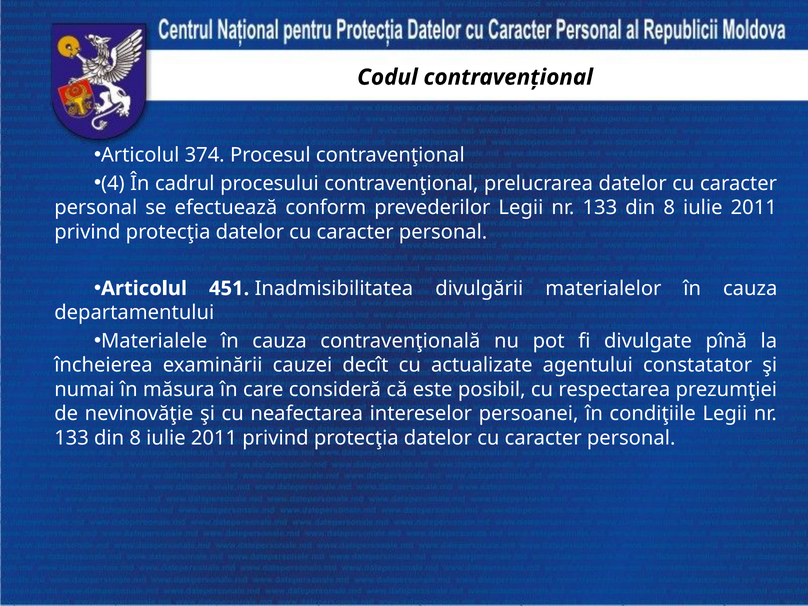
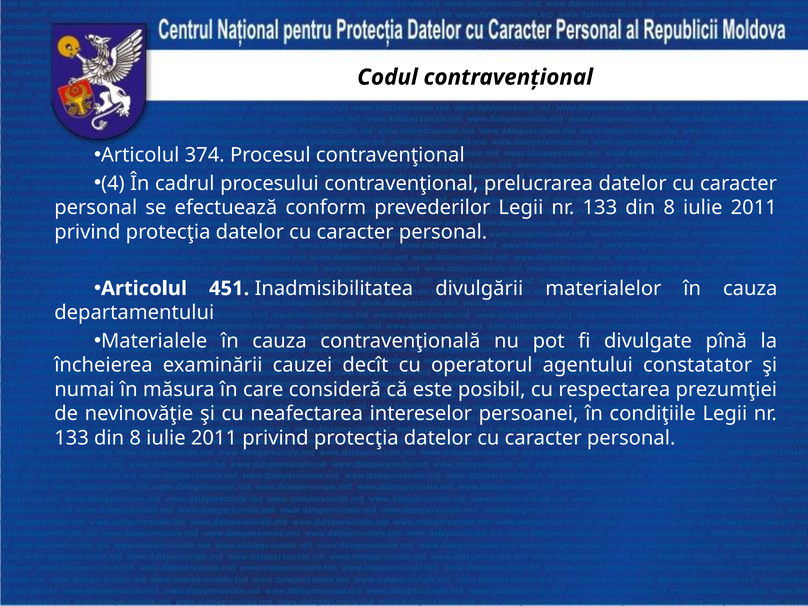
actualizate: actualizate -> operatorul
